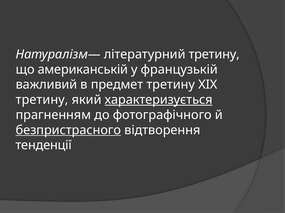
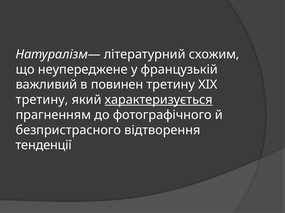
літературний третину: третину -> схожим
американській: американській -> неупереджене
предмет: предмет -> повинен
безпристрасного underline: present -> none
